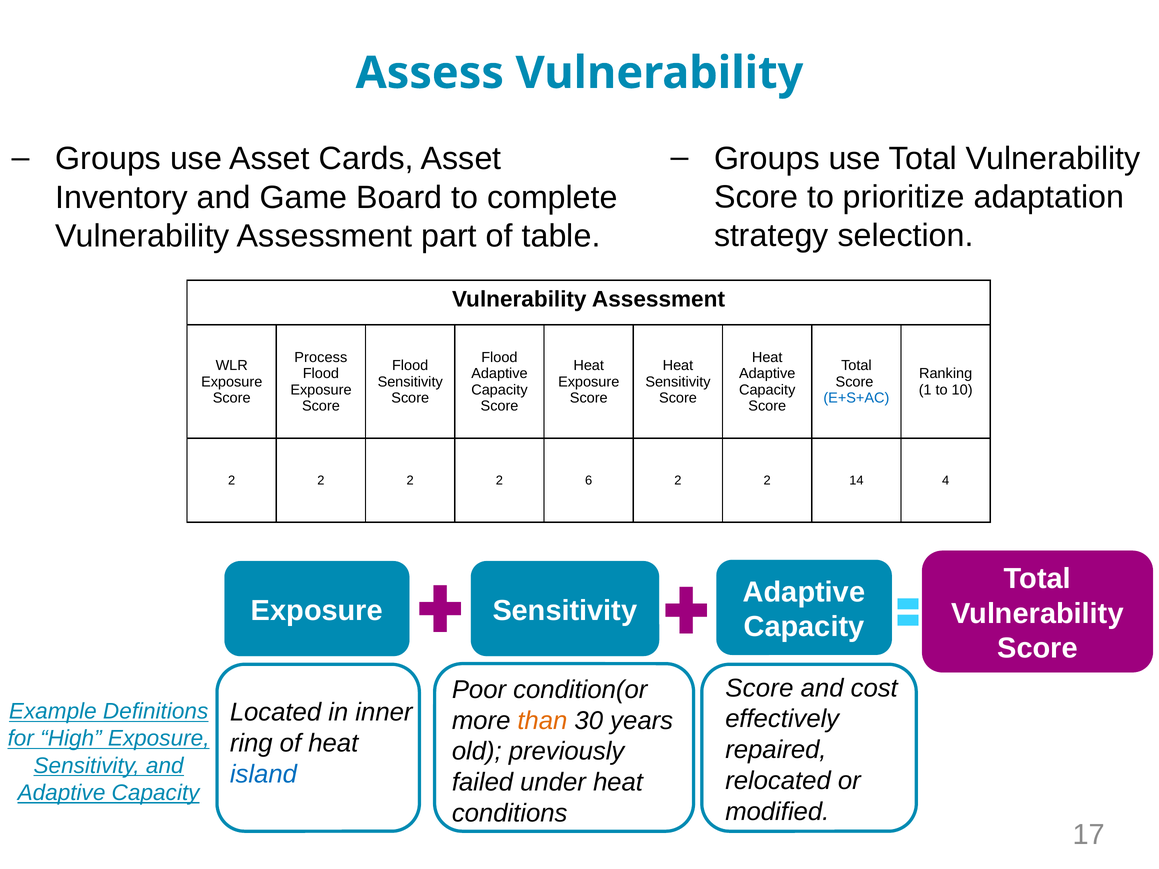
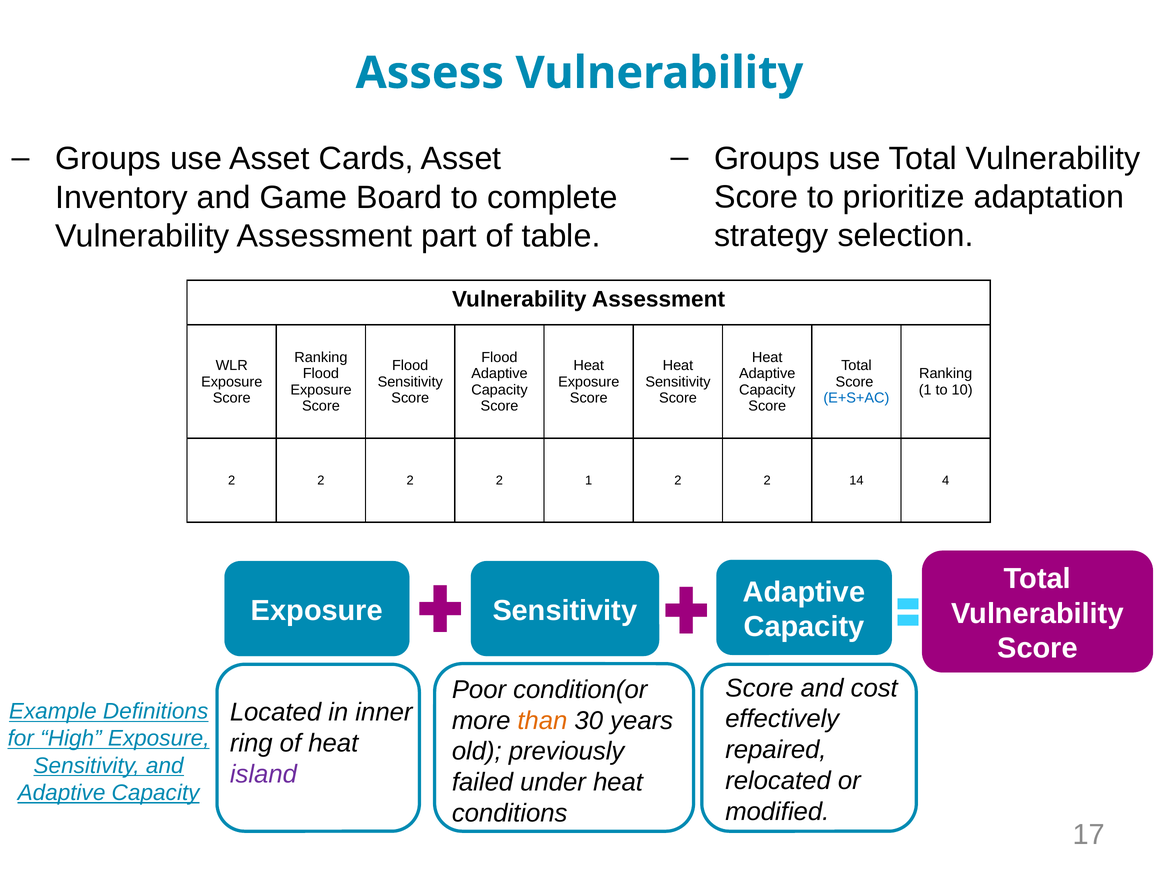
Process at (321, 357): Process -> Ranking
2 6: 6 -> 1
island colour: blue -> purple
